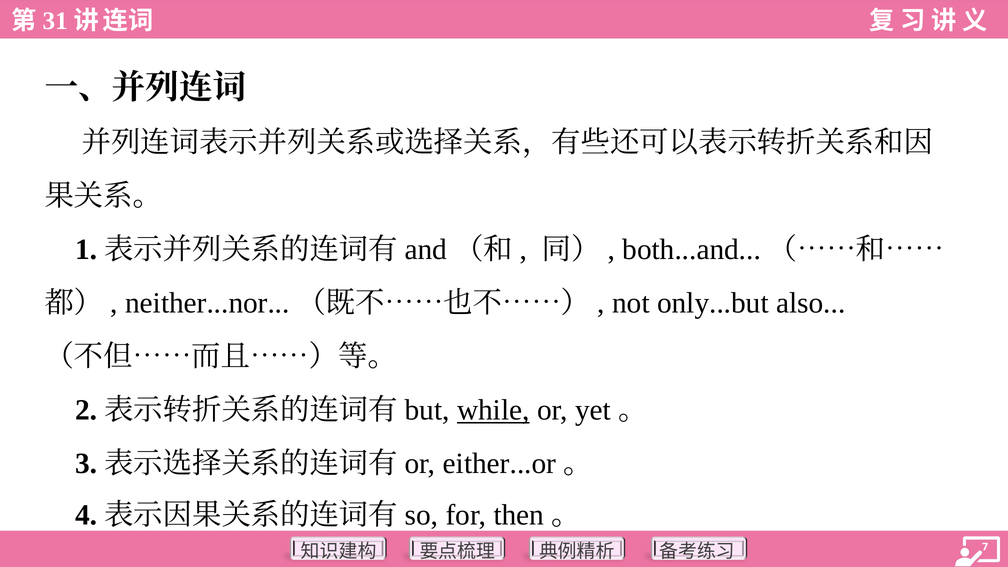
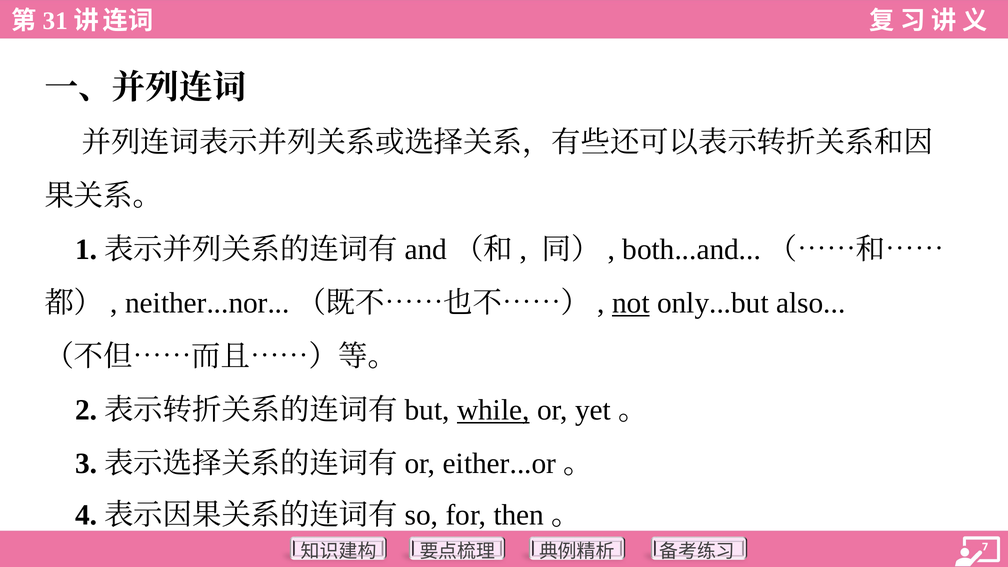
not underline: none -> present
